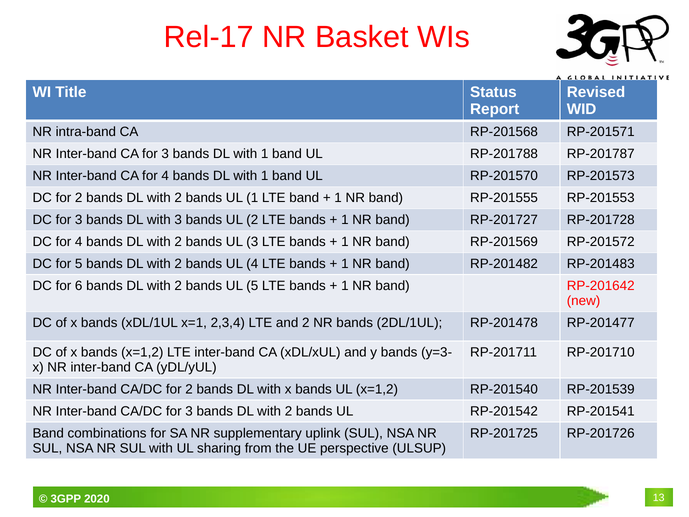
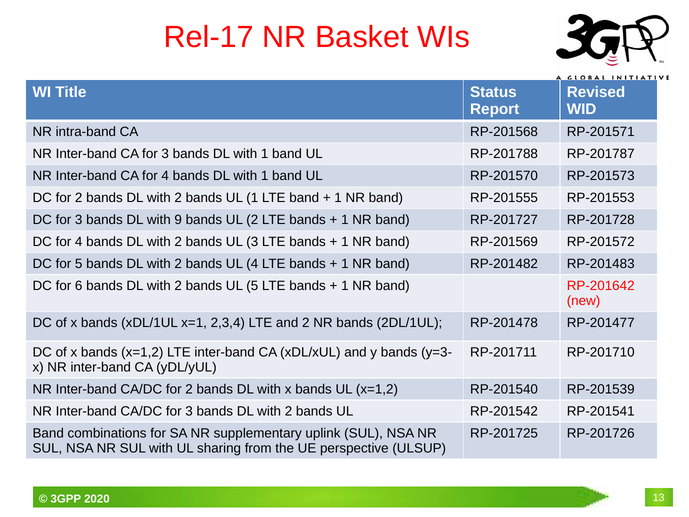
with 3: 3 -> 9
